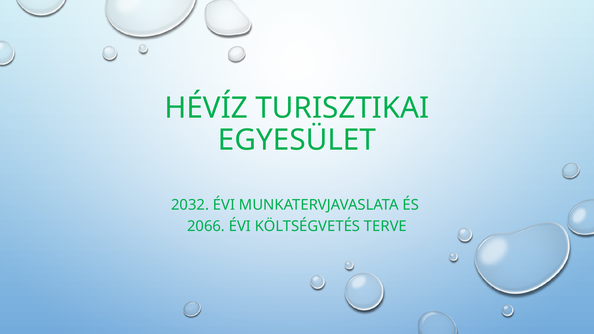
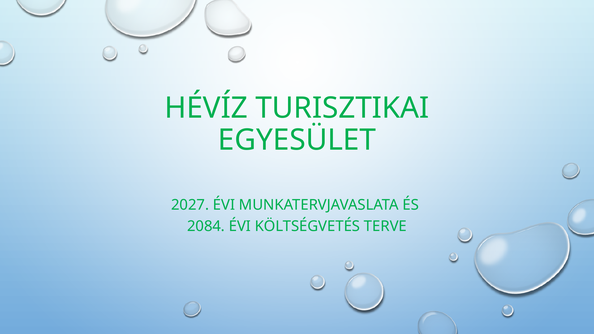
2032: 2032 -> 2027
2066: 2066 -> 2084
